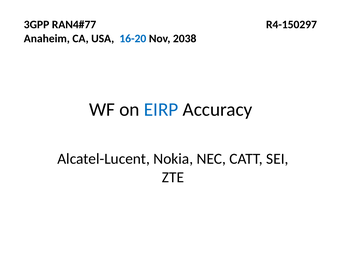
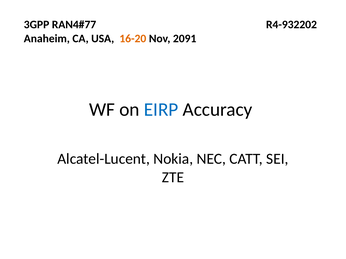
R4-150297: R4-150297 -> R4-932202
16-20 colour: blue -> orange
2038: 2038 -> 2091
